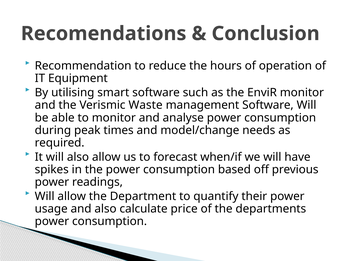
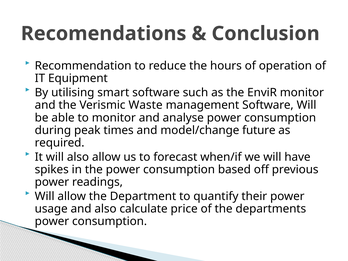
needs: needs -> future
